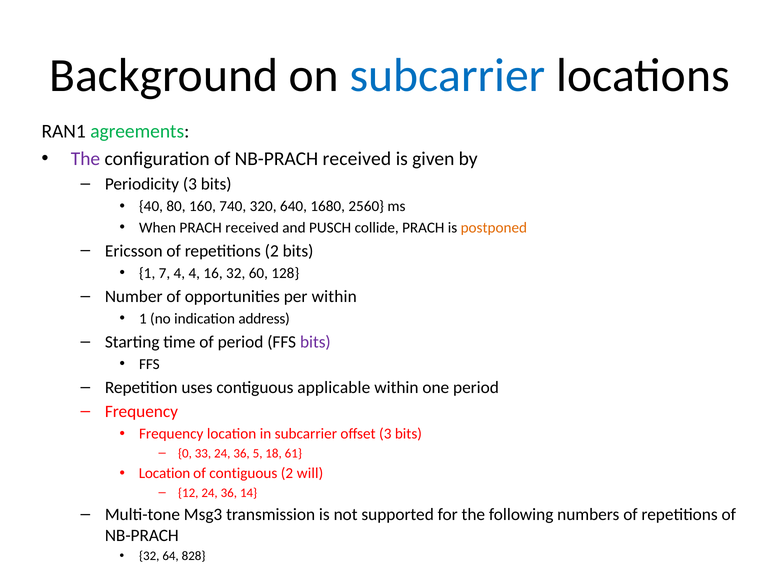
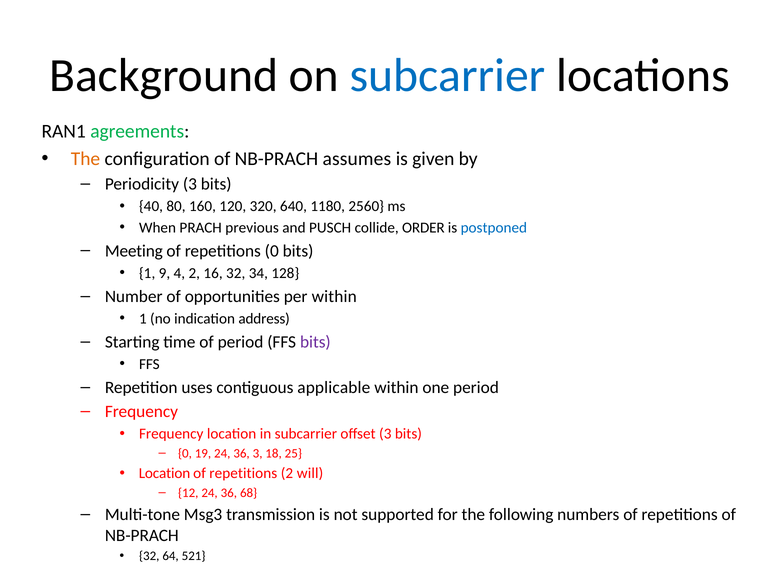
The at (85, 159) colour: purple -> orange
NB-PRACH received: received -> assumes
740: 740 -> 120
1680: 1680 -> 1180
PRACH received: received -> previous
collide PRACH: PRACH -> ORDER
postponed colour: orange -> blue
Ericsson: Ericsson -> Meeting
repetitions 2: 2 -> 0
7: 7 -> 9
4 4: 4 -> 2
60: 60 -> 34
33: 33 -> 19
36 5: 5 -> 3
61: 61 -> 25
contiguous at (243, 473): contiguous -> repetitions
14: 14 -> 68
828: 828 -> 521
